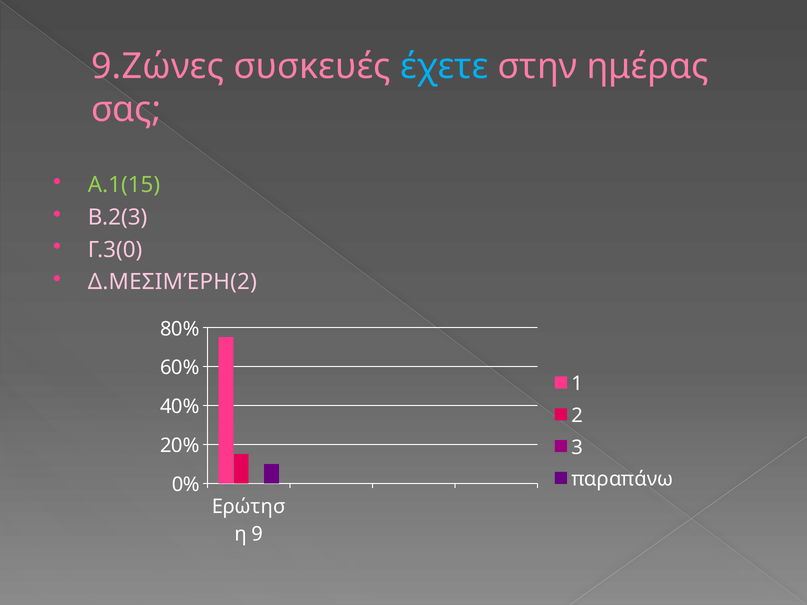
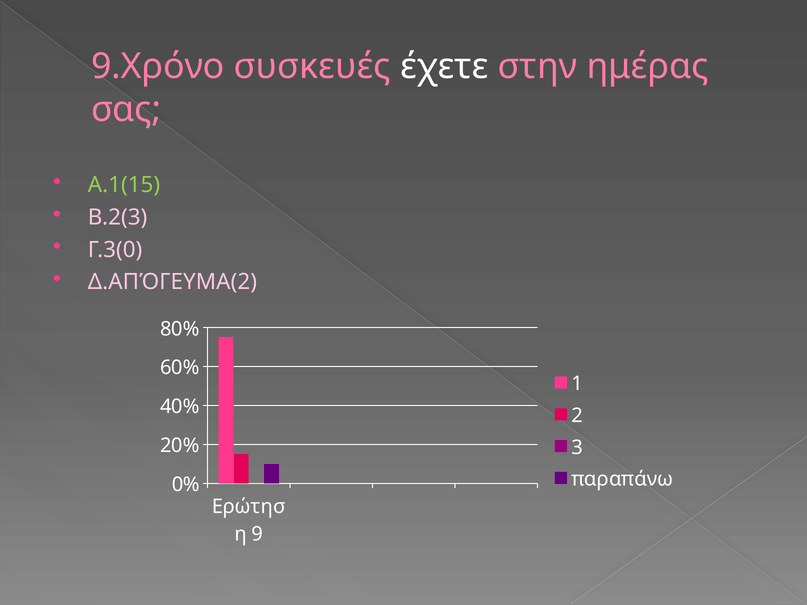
9.Ζώνες: 9.Ζώνες -> 9.Χρόνο
έχετε colour: light blue -> white
Δ.ΜΕΣΙΜΈΡΗ(2: Δ.ΜΕΣΙΜΈΡΗ(2 -> Δ.ΑΠΌΓΕΥΜΑ(2
